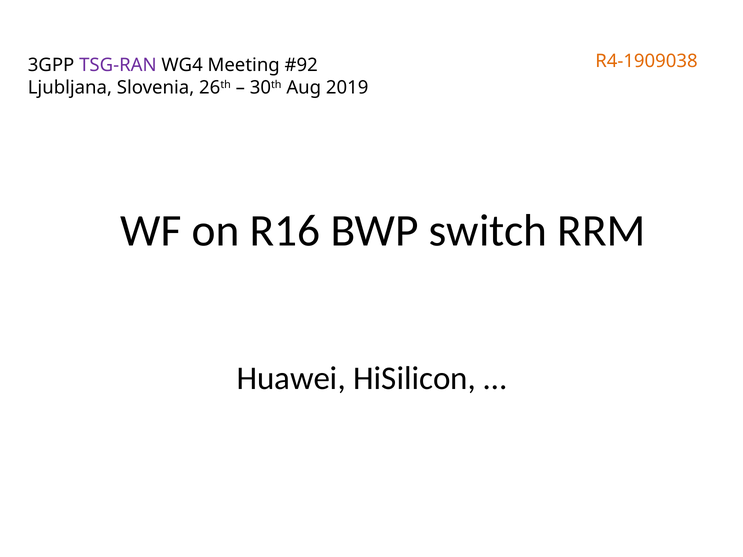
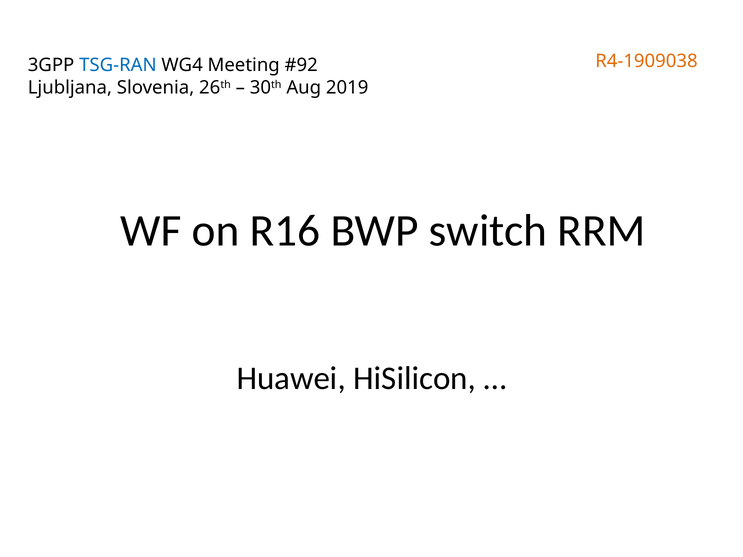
TSG-RAN colour: purple -> blue
